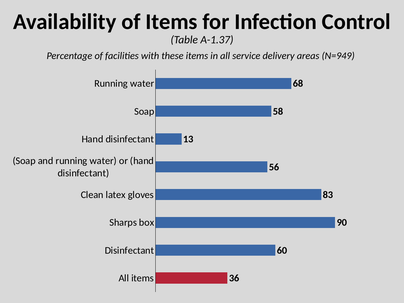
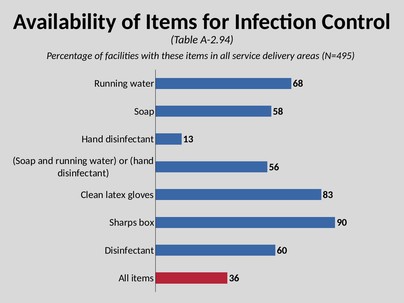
A-1.37: A-1.37 -> A-2.94
N=949: N=949 -> N=495
